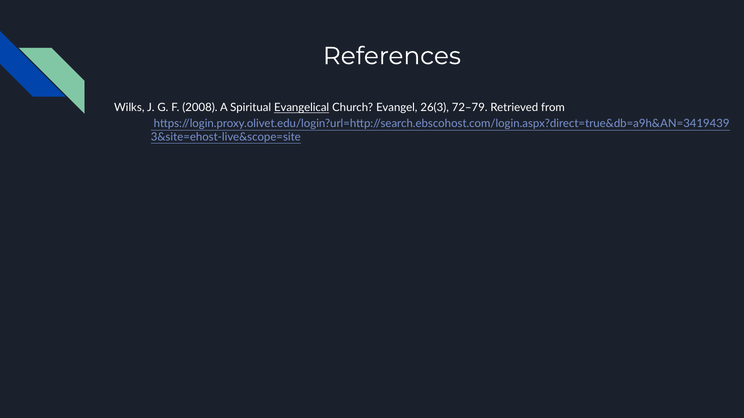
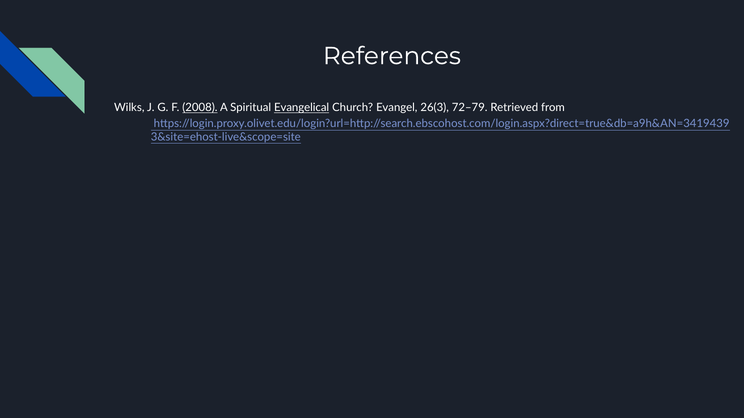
2008 underline: none -> present
